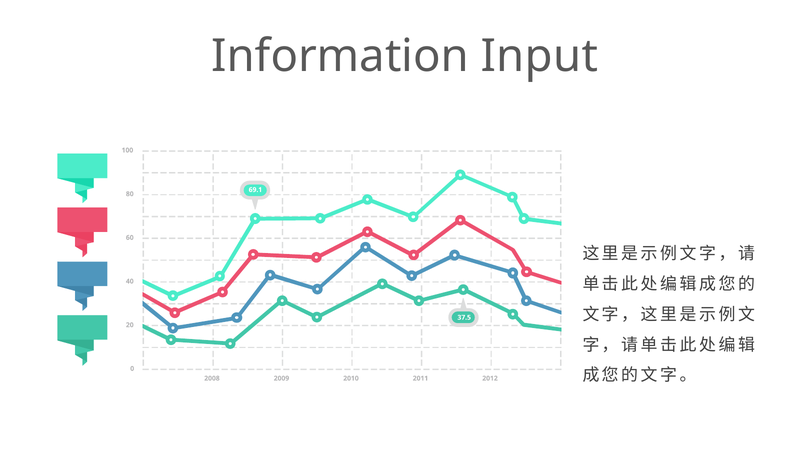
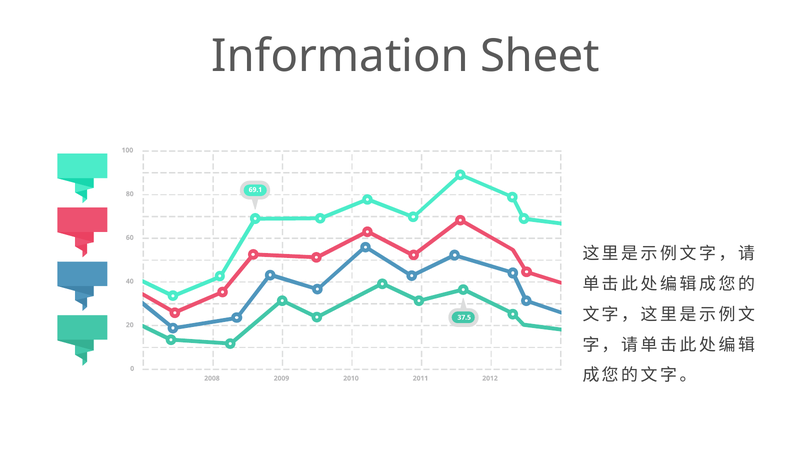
Input: Input -> Sheet
